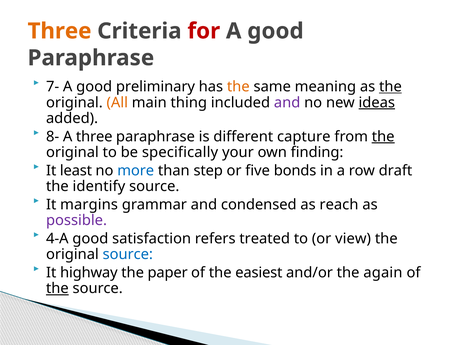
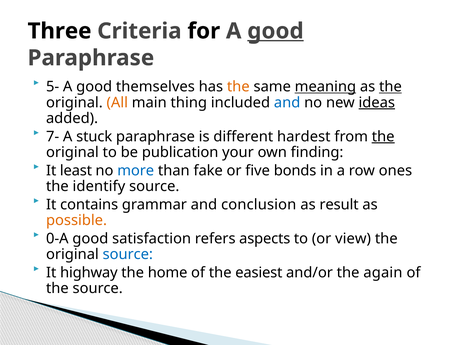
Three at (60, 31) colour: orange -> black
for colour: red -> black
good at (275, 31) underline: none -> present
7-: 7- -> 5-
preliminary: preliminary -> themselves
meaning underline: none -> present
and at (287, 103) colour: purple -> blue
8-: 8- -> 7-
A three: three -> stuck
capture: capture -> hardest
specifically: specifically -> publication
step: step -> fake
draft: draft -> ones
margins: margins -> contains
condensed: condensed -> conclusion
reach: reach -> result
possible colour: purple -> orange
4-A: 4-A -> 0-A
treated: treated -> aspects
paper: paper -> home
the at (57, 289) underline: present -> none
